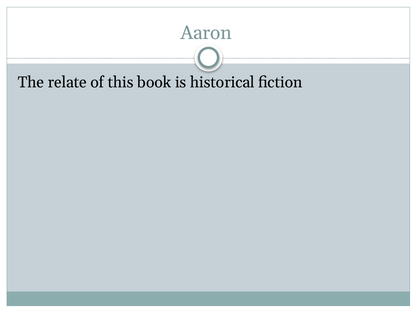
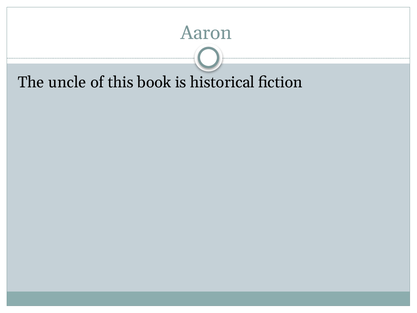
relate: relate -> uncle
